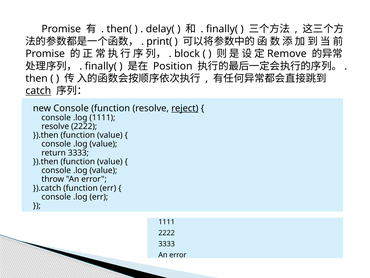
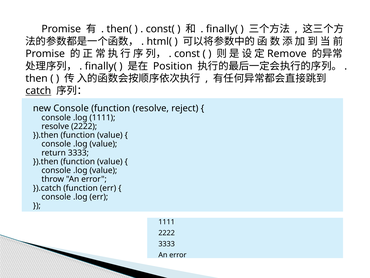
delay(: delay( -> const(
print(: print( -> html(
block: block -> const
reject underline: present -> none
